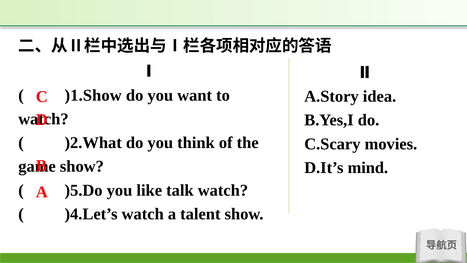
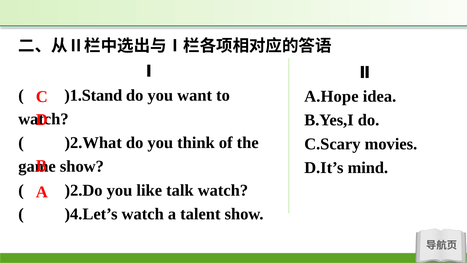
)1.Show: )1.Show -> )1.Stand
A.Story: A.Story -> A.Hope
)5.Do: )5.Do -> )2.Do
